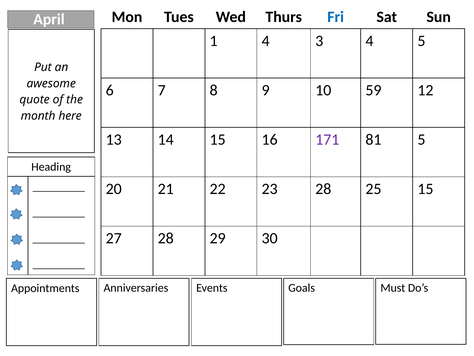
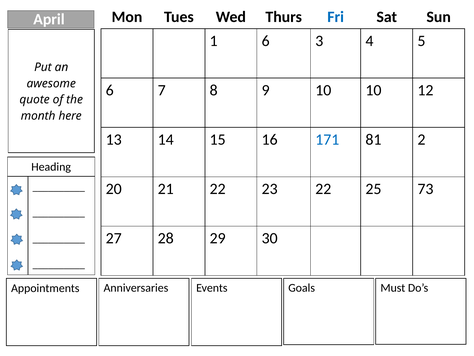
1 4: 4 -> 6
10 59: 59 -> 10
171 colour: purple -> blue
81 5: 5 -> 2
23 28: 28 -> 22
25 15: 15 -> 73
